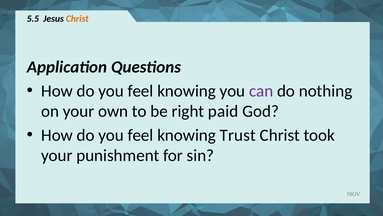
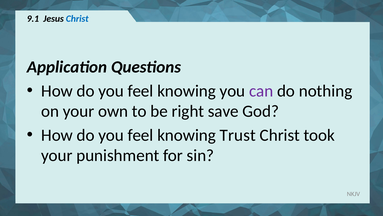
5.5: 5.5 -> 9.1
Christ at (77, 19) colour: orange -> blue
paid: paid -> save
